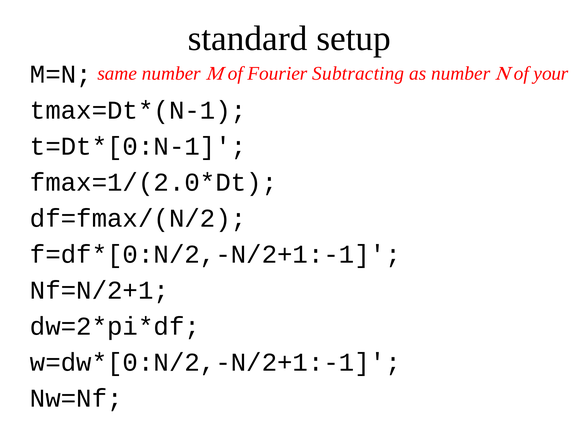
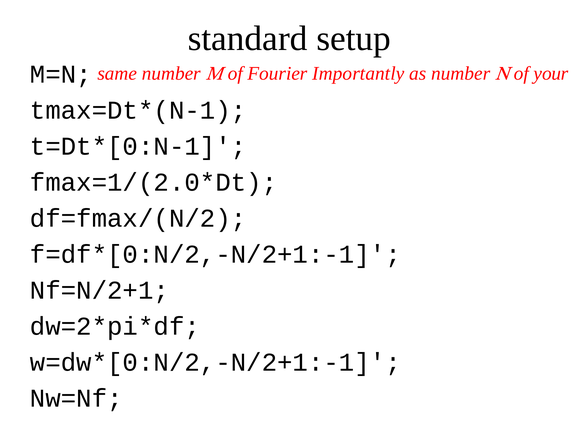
Subtracting: Subtracting -> Importantly
